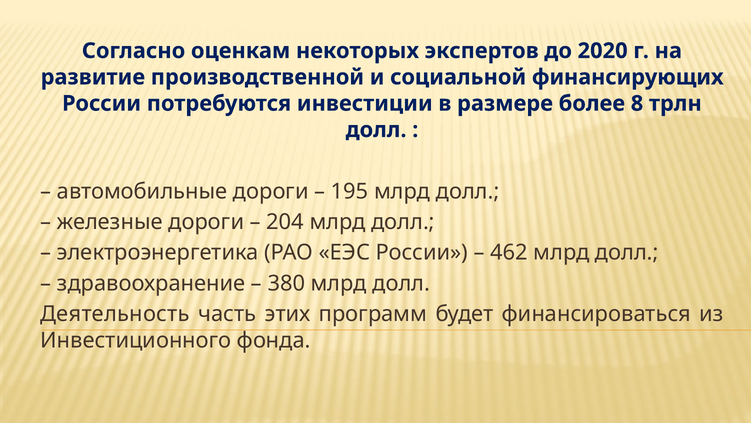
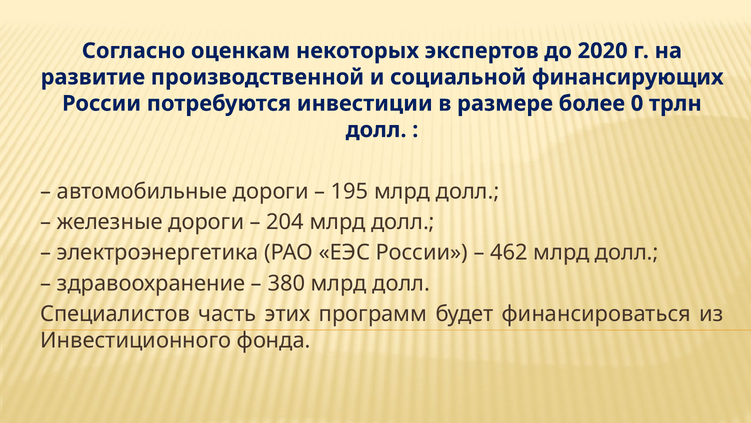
8: 8 -> 0
Деятельность: Деятельность -> Специалистов
